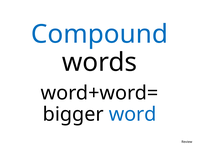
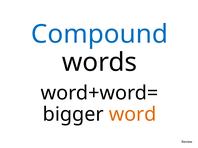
word colour: blue -> orange
